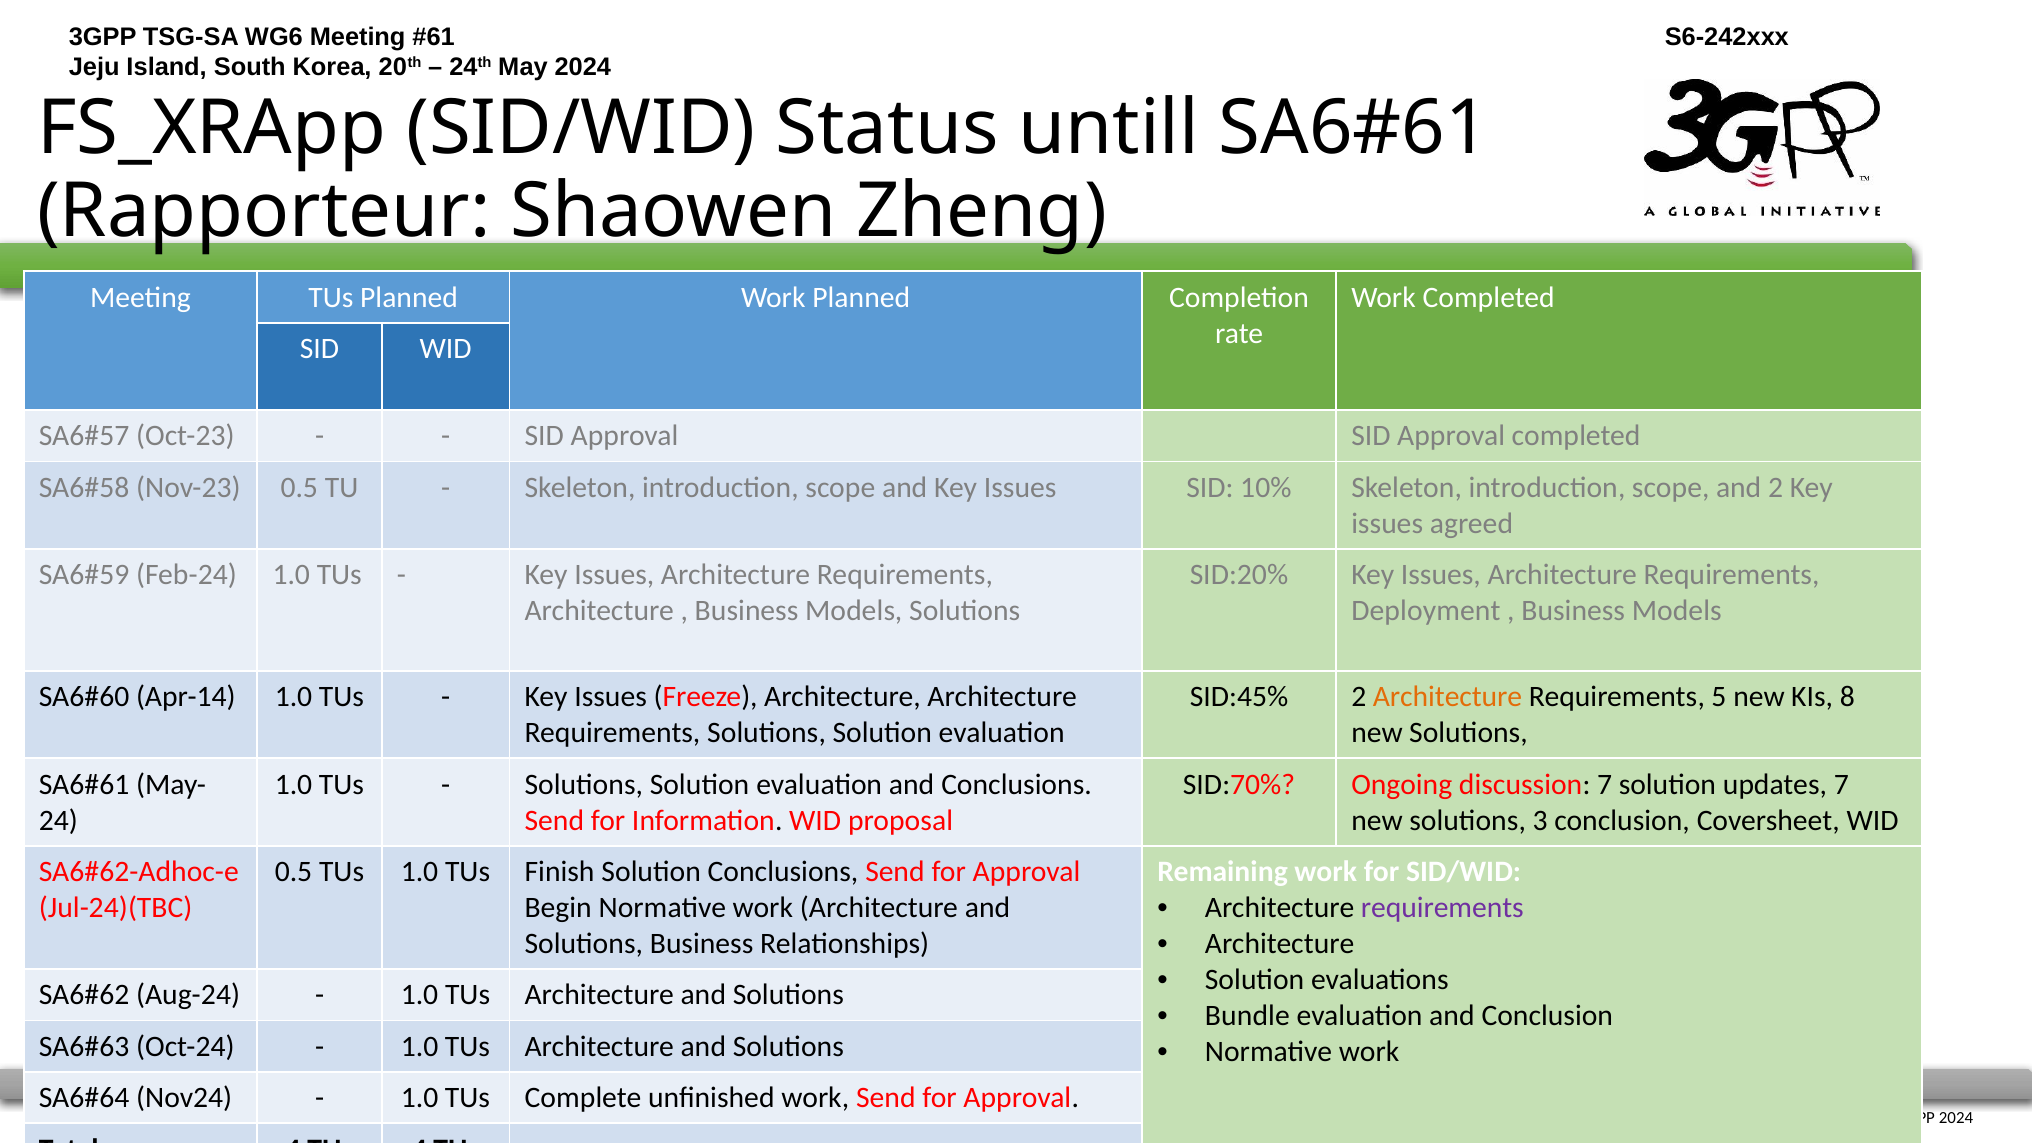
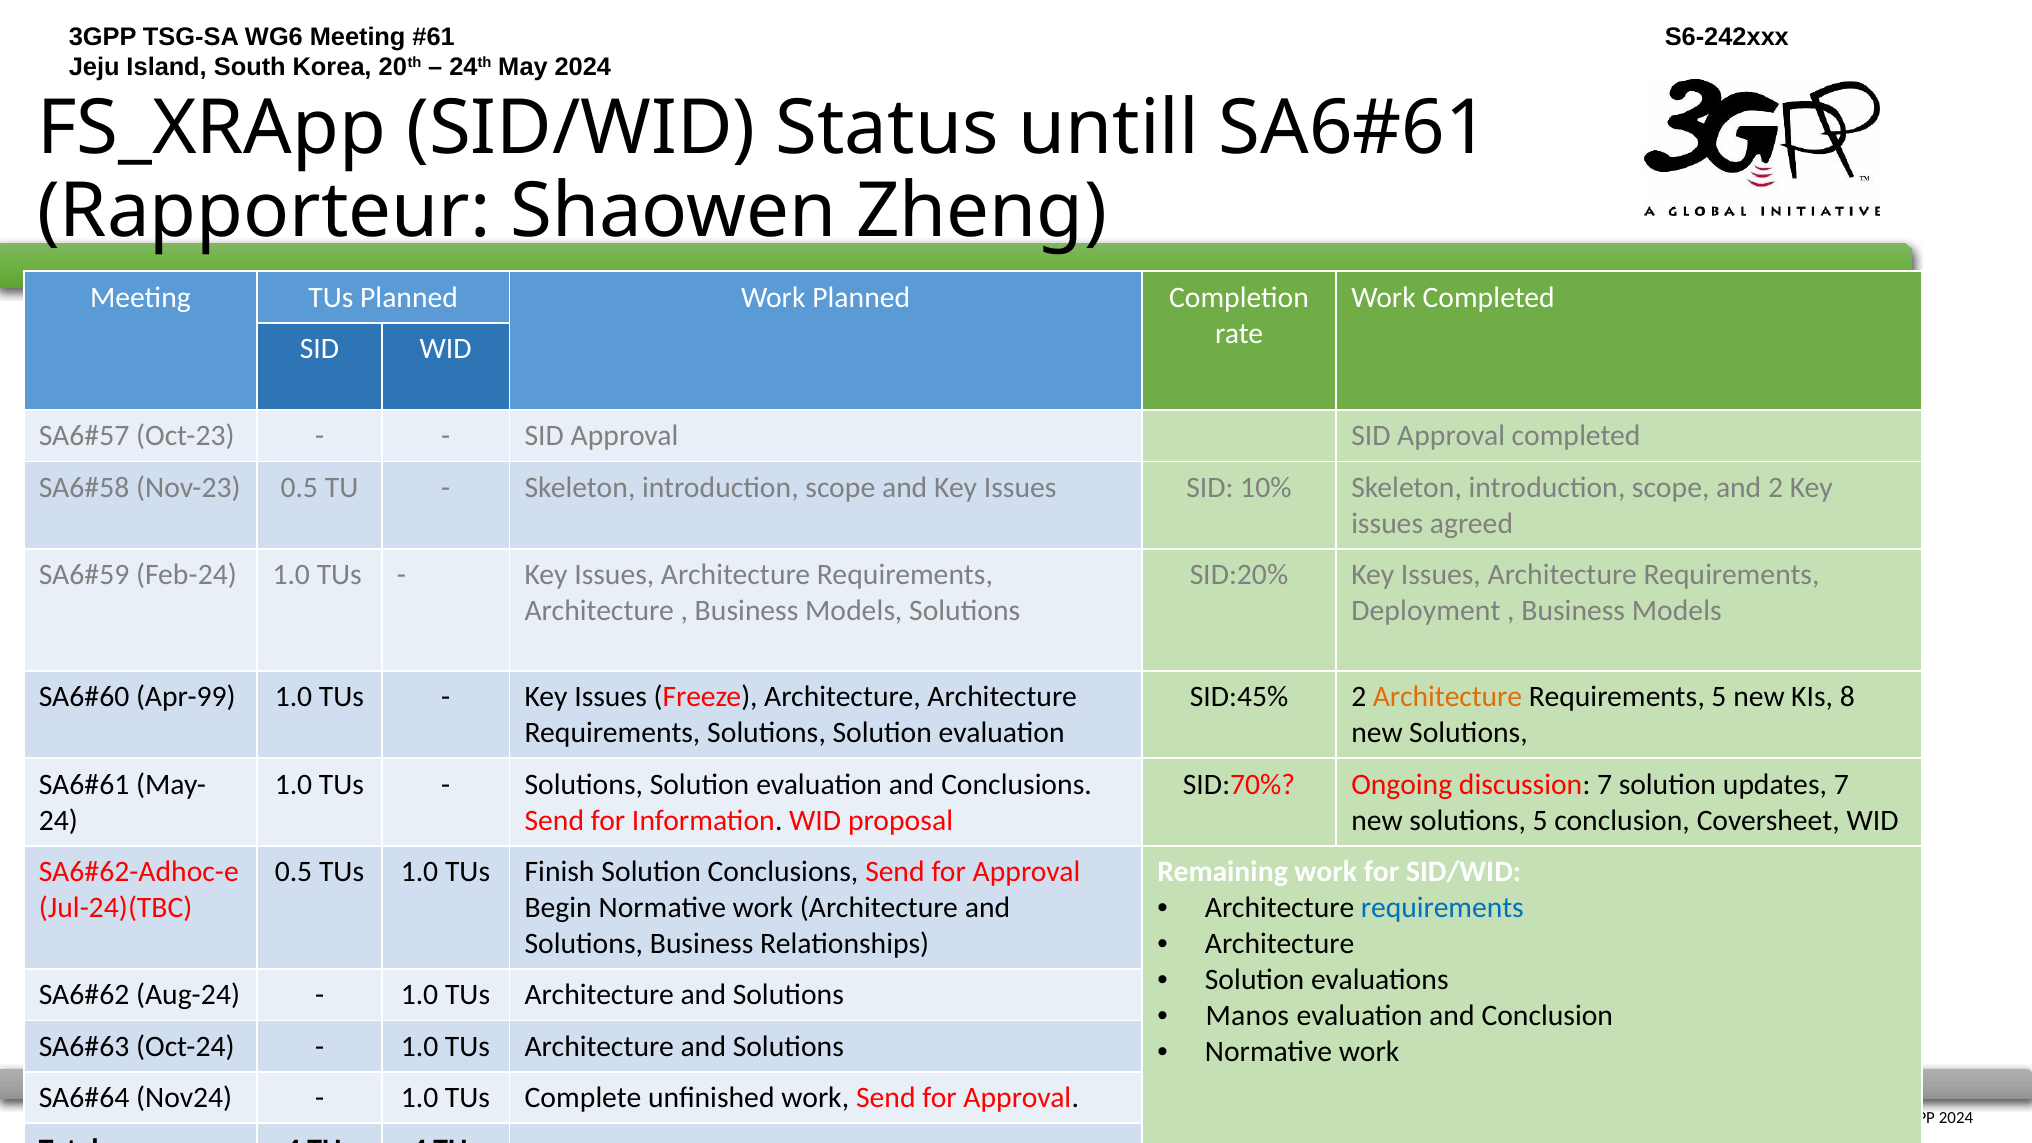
Apr-14: Apr-14 -> Apr-99
solutions 3: 3 -> 5
requirements at (1442, 908) colour: purple -> blue
Bundle: Bundle -> Manos
